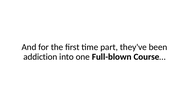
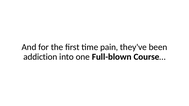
part: part -> pain
